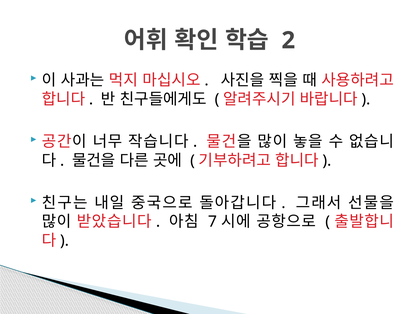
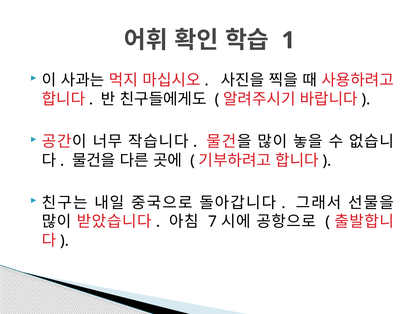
2: 2 -> 1
